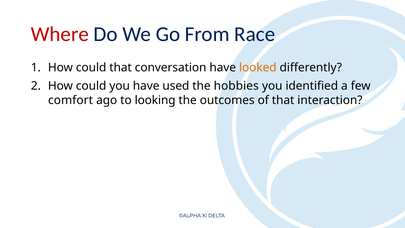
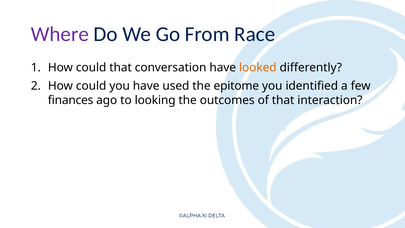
Where colour: red -> purple
hobbies: hobbies -> epitome
comfort: comfort -> finances
